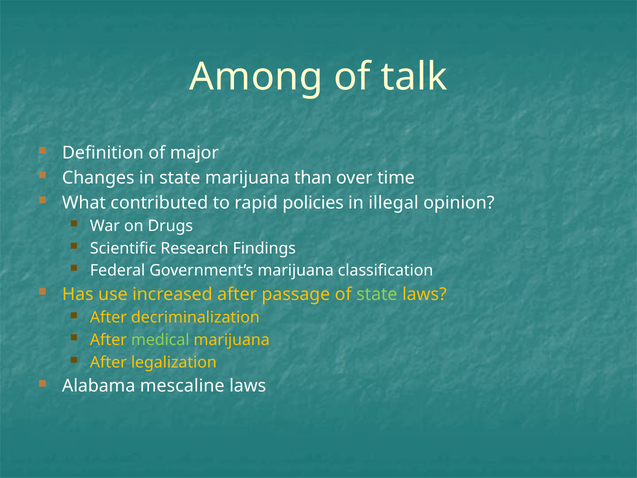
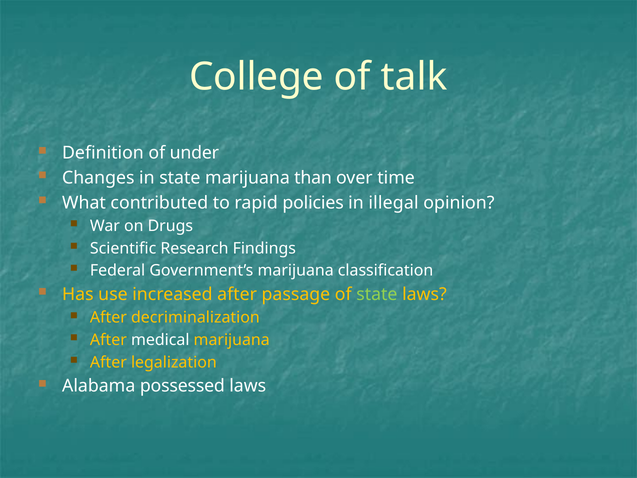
Among: Among -> College
major: major -> under
medical colour: light green -> white
mescaline: mescaline -> possessed
